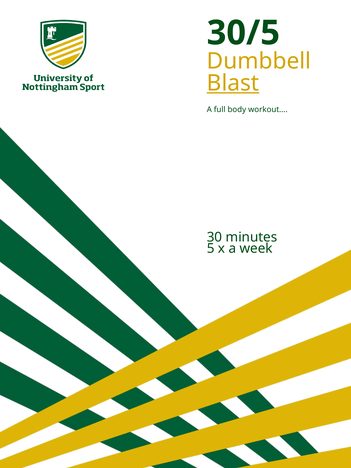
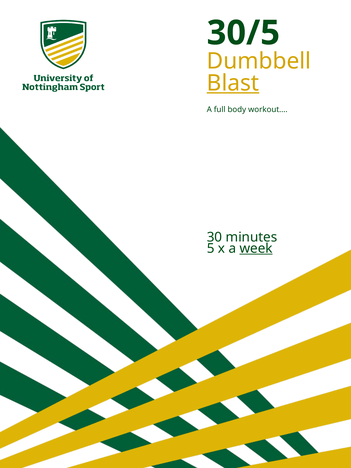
week underline: none -> present
